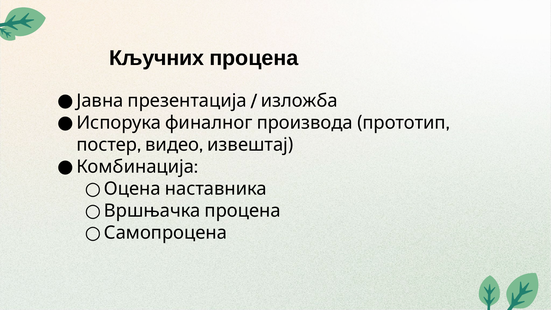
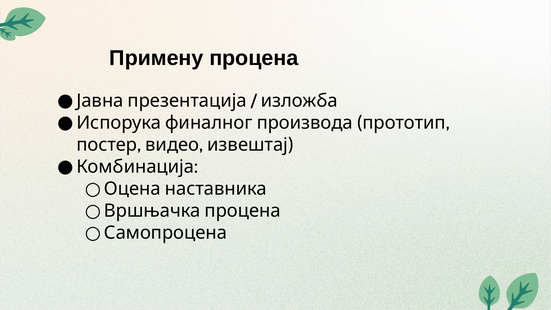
Кључних: Кључних -> Примену
